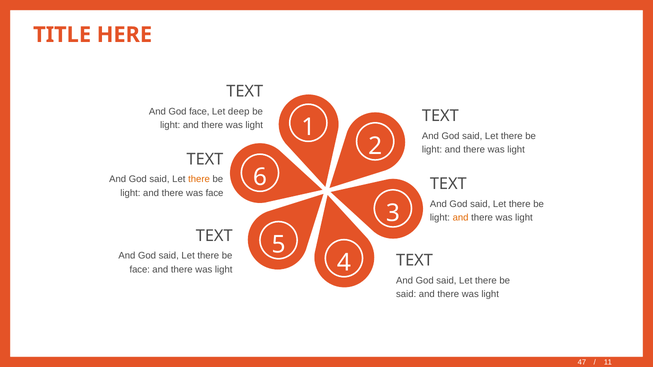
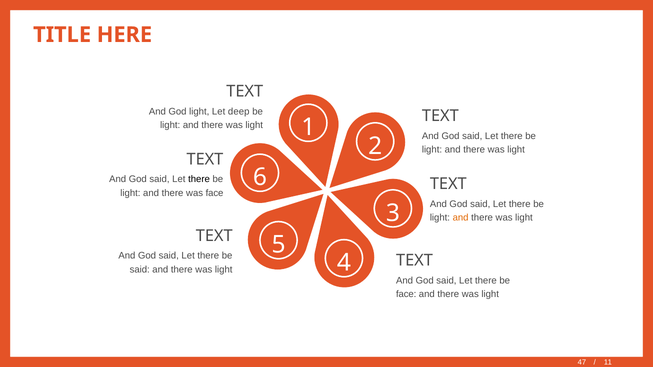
God face: face -> light
there at (199, 180) colour: orange -> black
face at (140, 270): face -> said
said at (406, 294): said -> face
